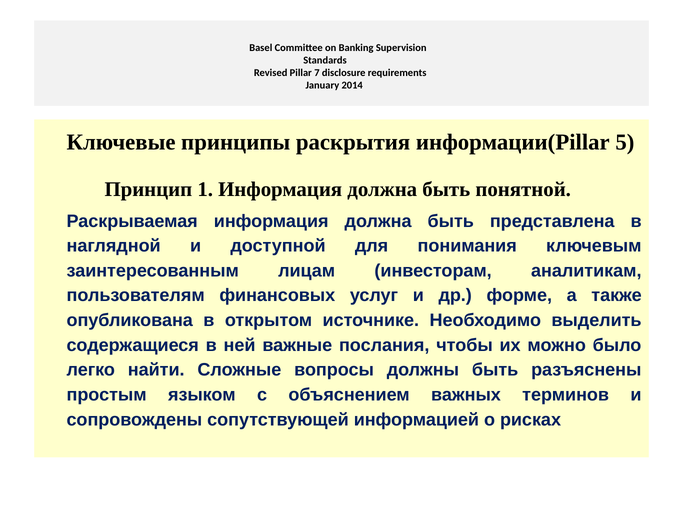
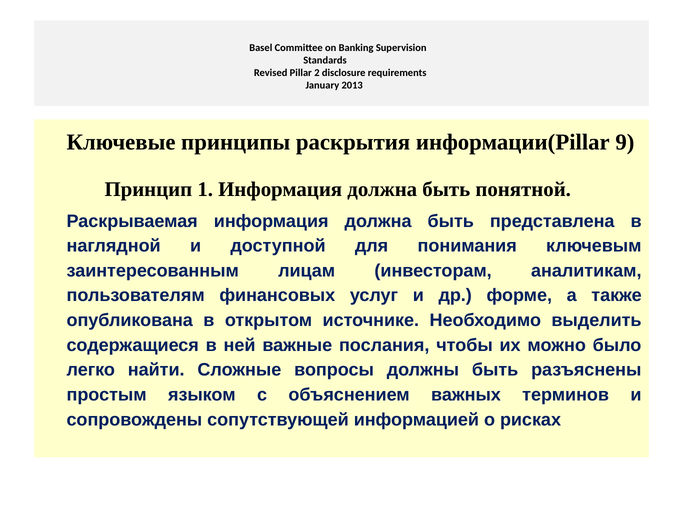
7: 7 -> 2
2014: 2014 -> 2013
5: 5 -> 9
